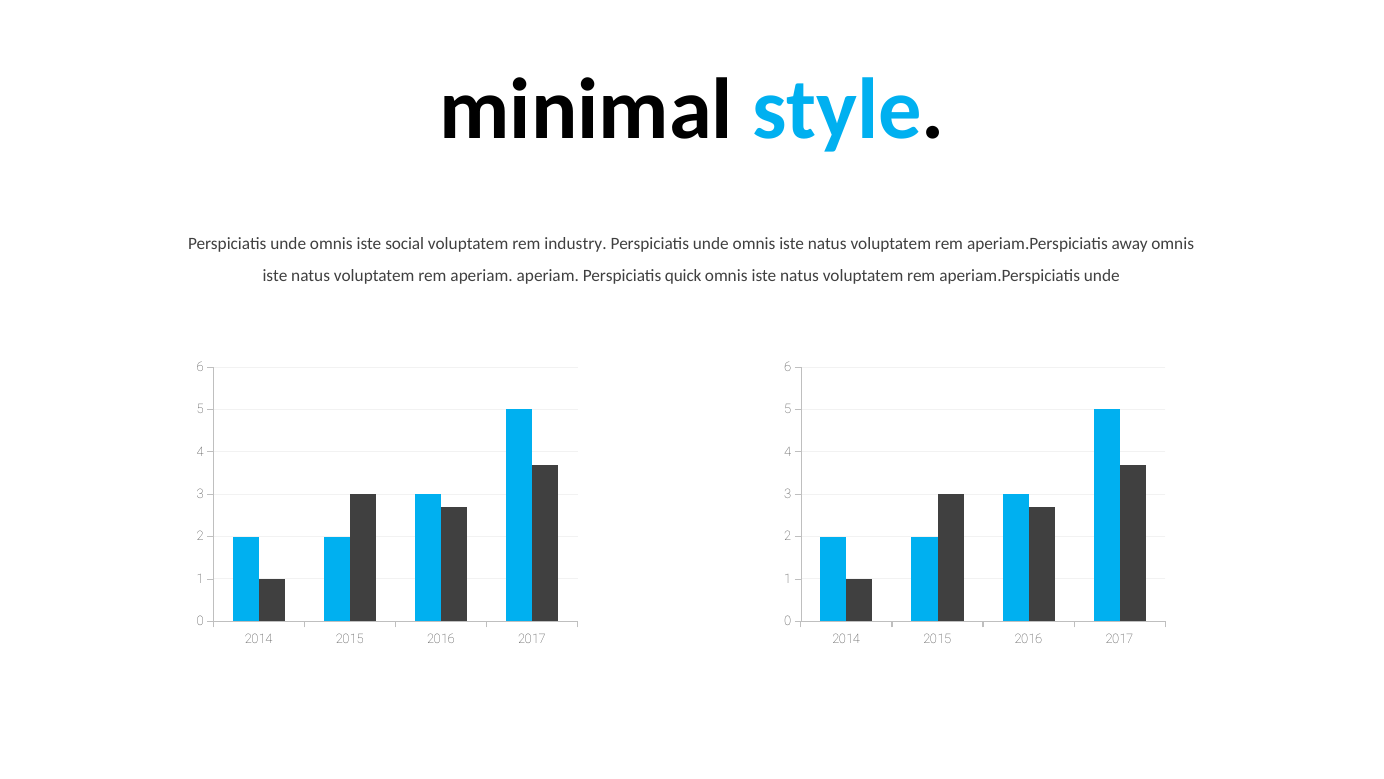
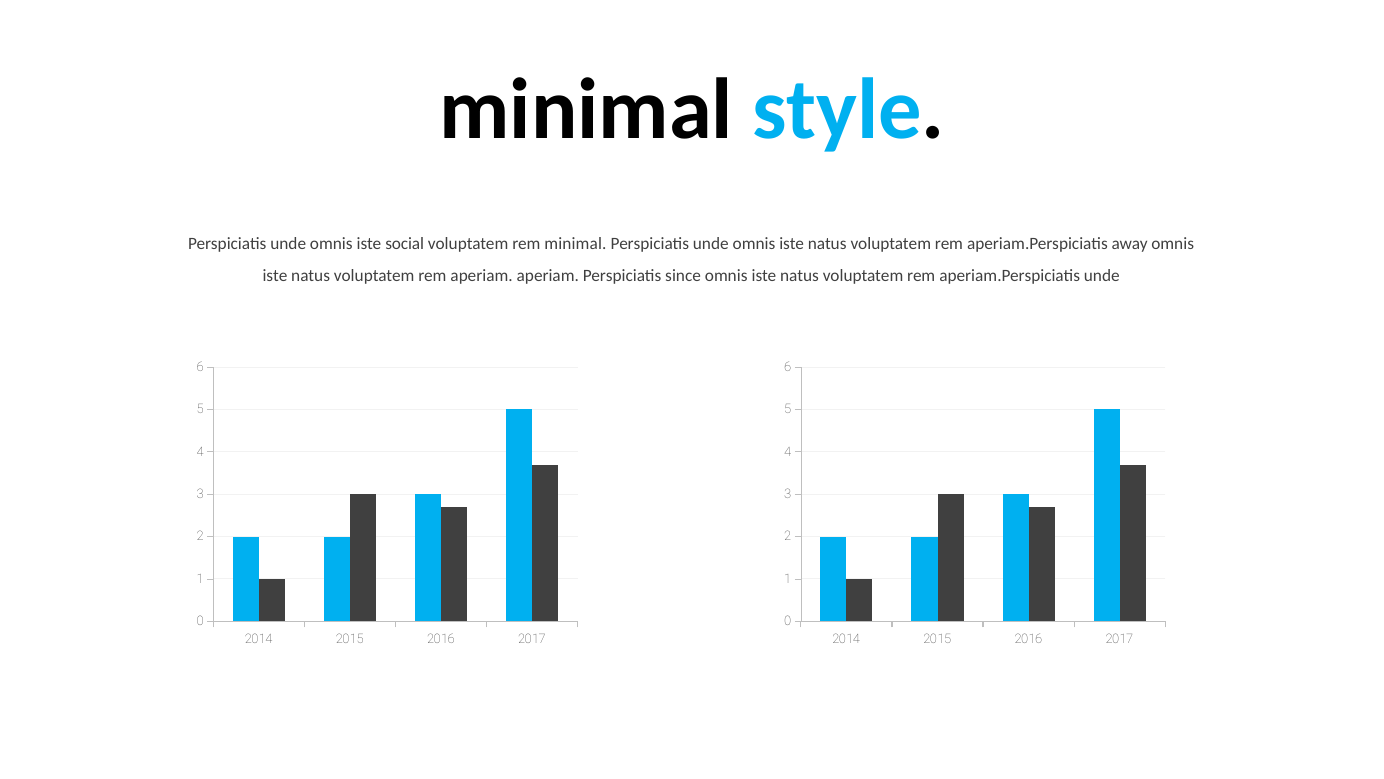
rem industry: industry -> minimal
quick: quick -> since
